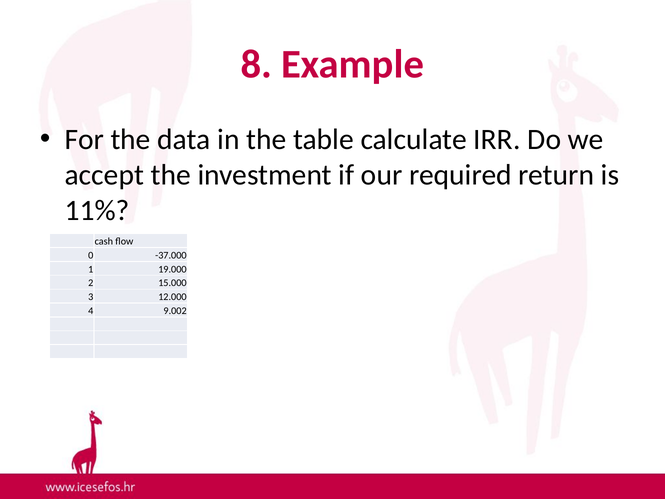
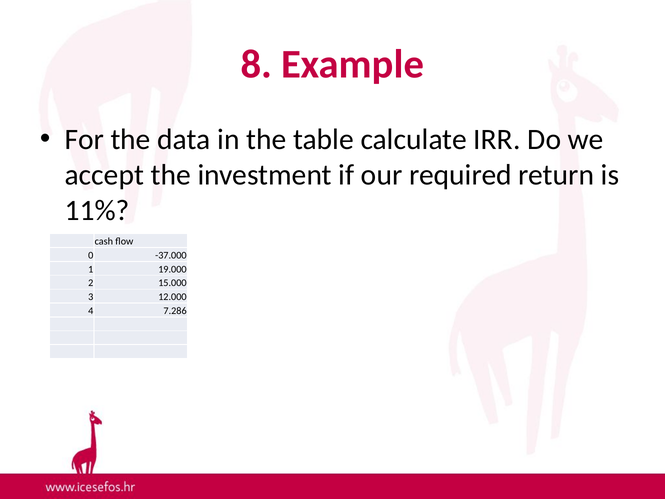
9.002: 9.002 -> 7.286
